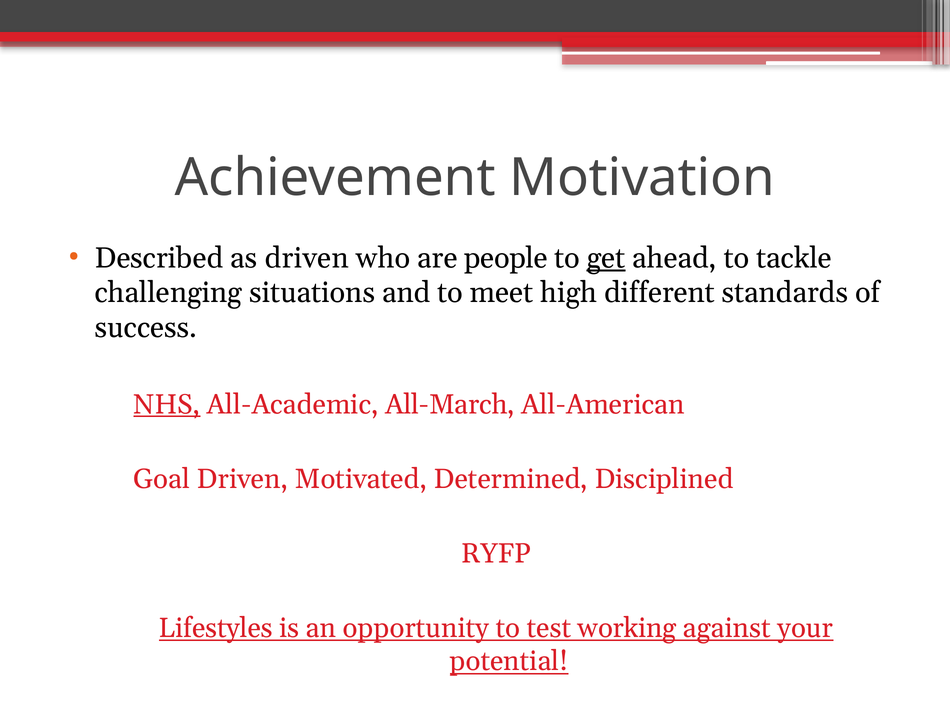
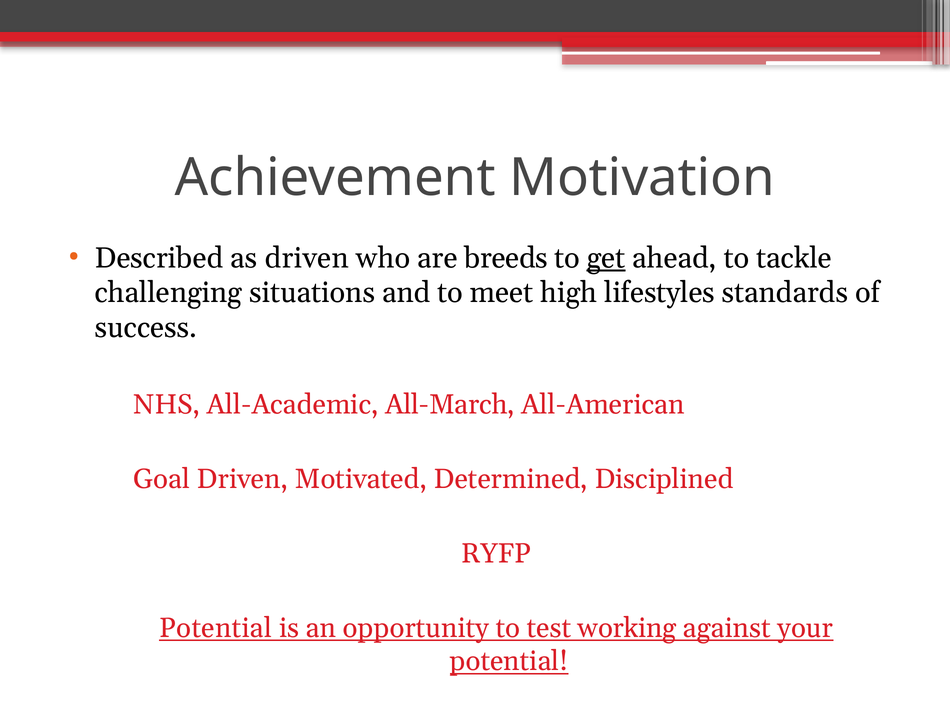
people: people -> breeds
different: different -> lifestyles
NHS underline: present -> none
Lifestyles at (216, 627): Lifestyles -> Potential
